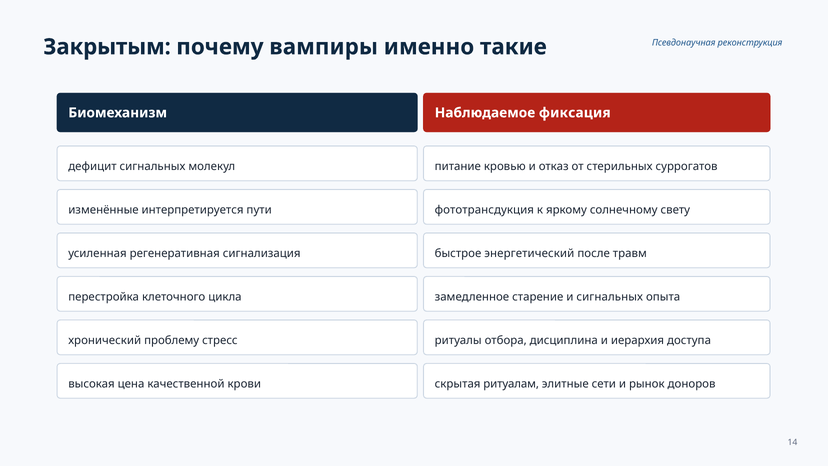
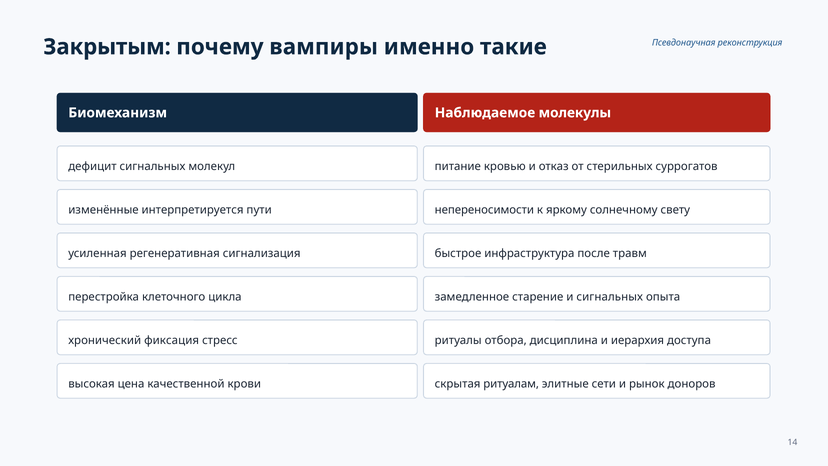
фиксация: фиксация -> молекулы
фототрансдукция: фототрансдукция -> непереносимости
энергетический: энергетический -> инфраструктура
проблему: проблему -> фиксация
